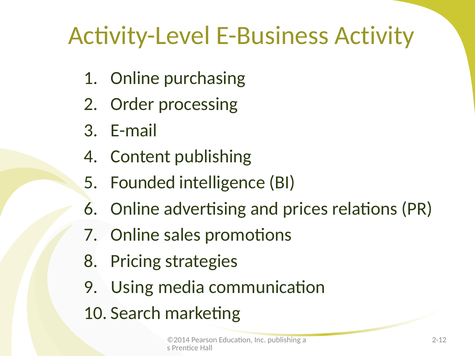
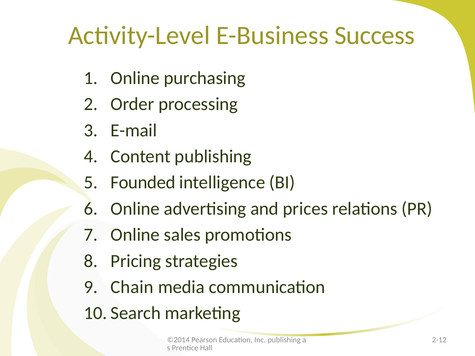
Activity: Activity -> Success
Using: Using -> Chain
